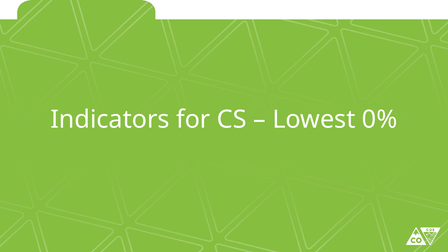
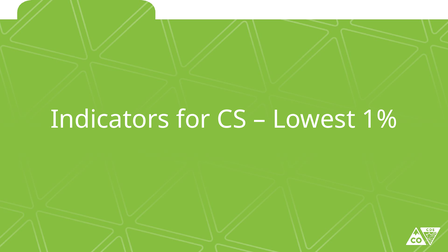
0%: 0% -> 1%
